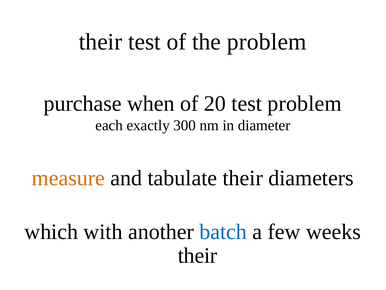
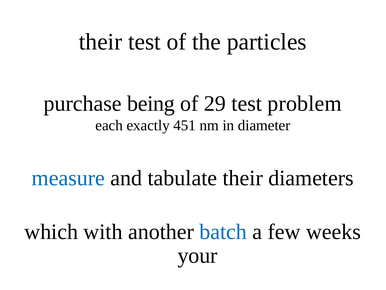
the problem: problem -> particles
when: when -> being
20: 20 -> 29
300: 300 -> 451
measure colour: orange -> blue
their at (198, 255): their -> your
